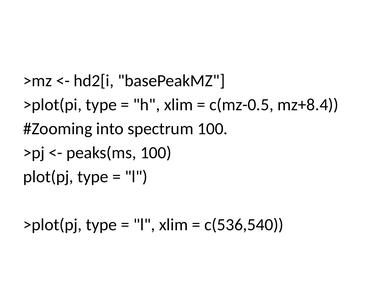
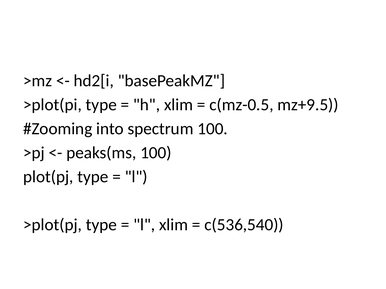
mz+8.4: mz+8.4 -> mz+9.5
